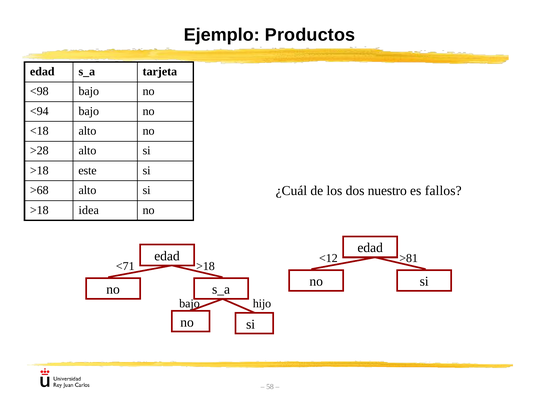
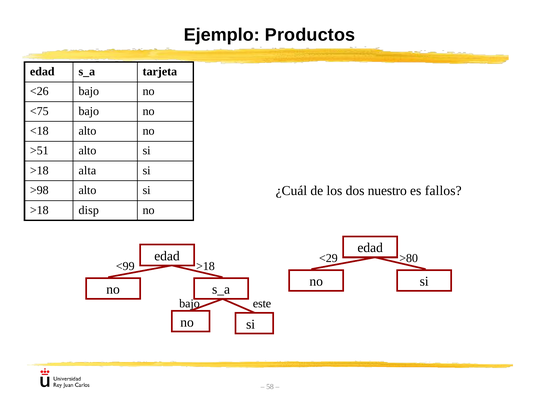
<98: <98 -> <26
<94: <94 -> <75
>28: >28 -> >51
este: este -> alta
>68: >68 -> >98
idea: idea -> disp
<12: <12 -> <29
>81: >81 -> >80
<71: <71 -> <99
hijo: hijo -> este
